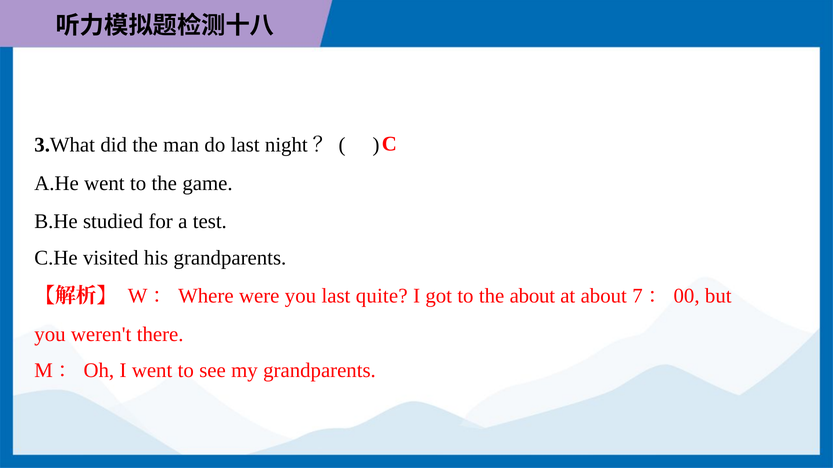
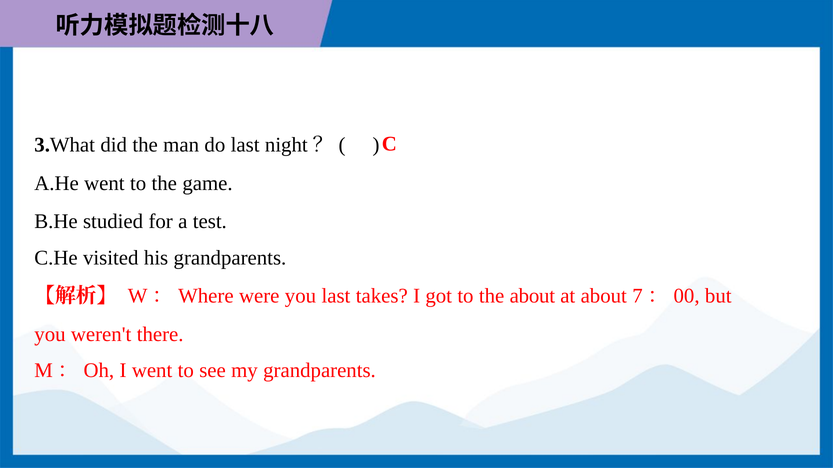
quite: quite -> takes
